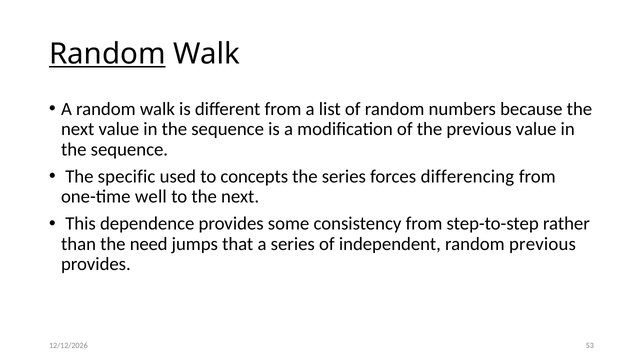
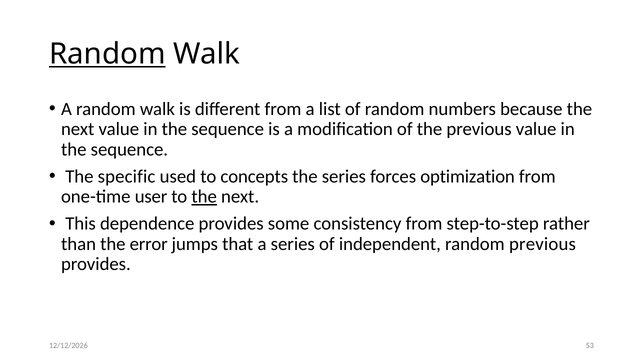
differencing: differencing -> optimization
well: well -> user
the at (204, 196) underline: none -> present
need: need -> error
